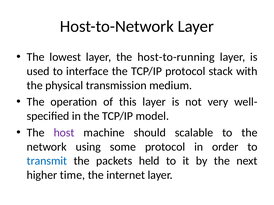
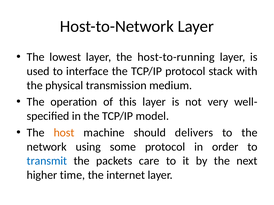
host colour: purple -> orange
scalable: scalable -> delivers
held: held -> care
